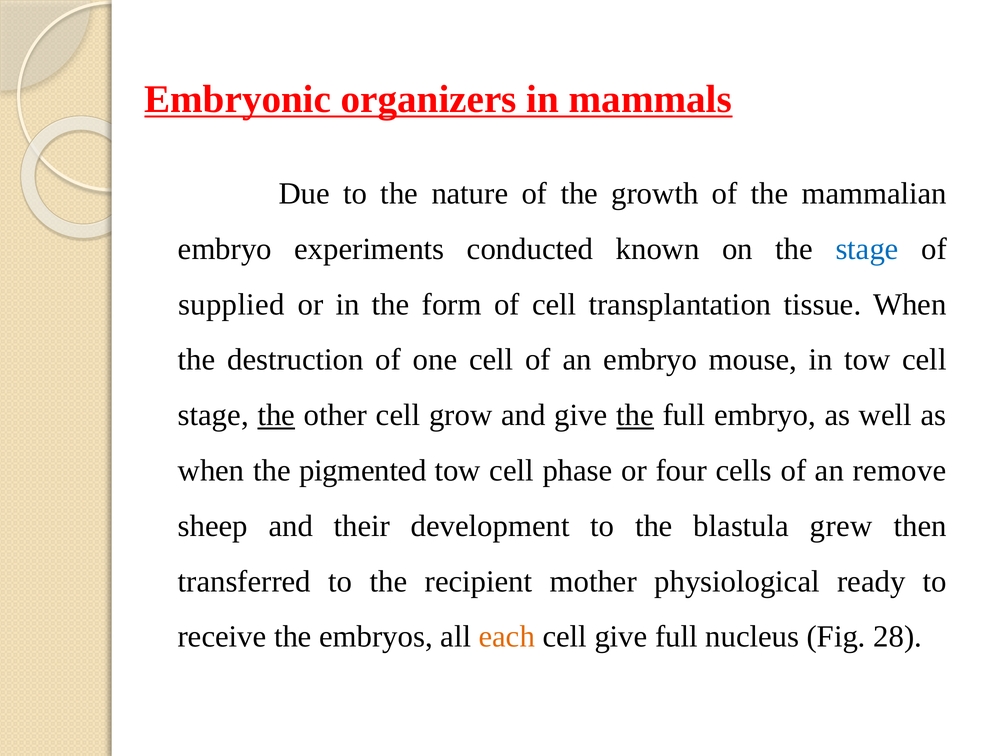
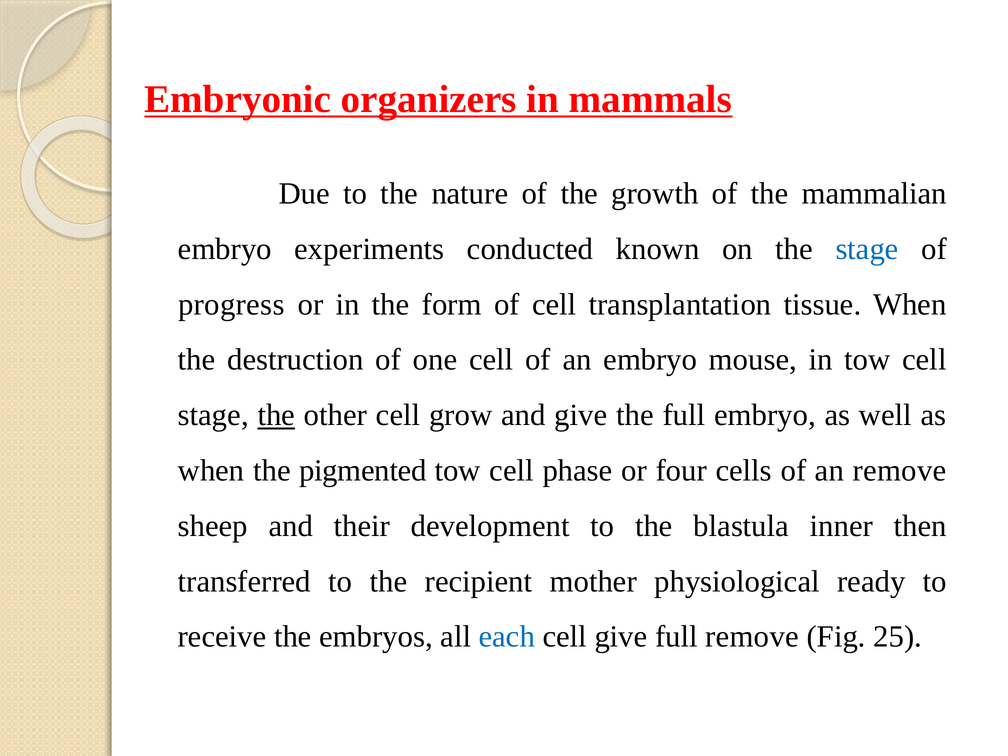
supplied: supplied -> progress
the at (635, 415) underline: present -> none
grew: grew -> inner
each colour: orange -> blue
full nucleus: nucleus -> remove
28: 28 -> 25
